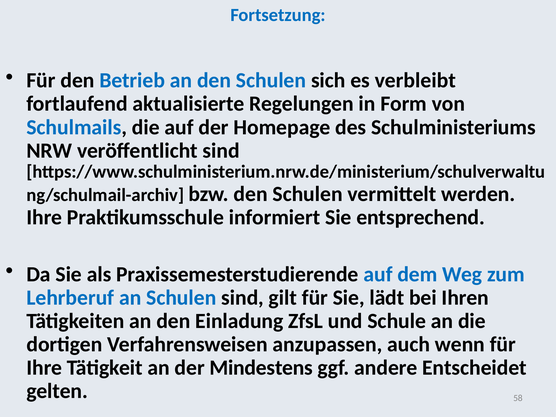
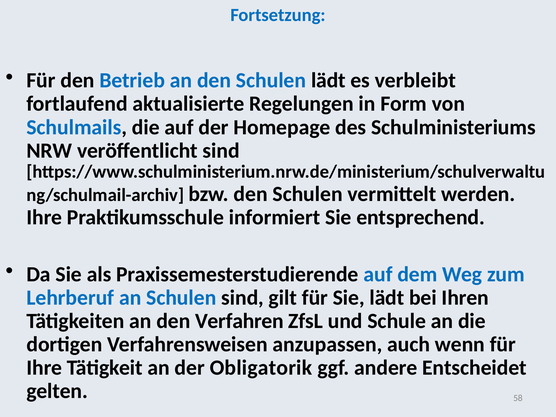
Schulen sich: sich -> lädt
Einladung: Einladung -> Verfahren
Mindestens: Mindestens -> Obligatorik
